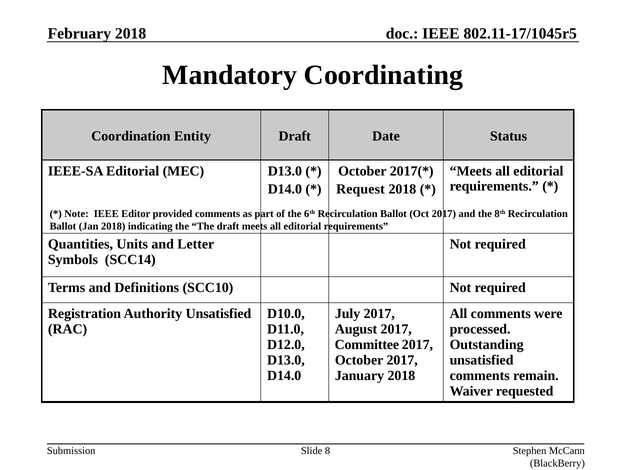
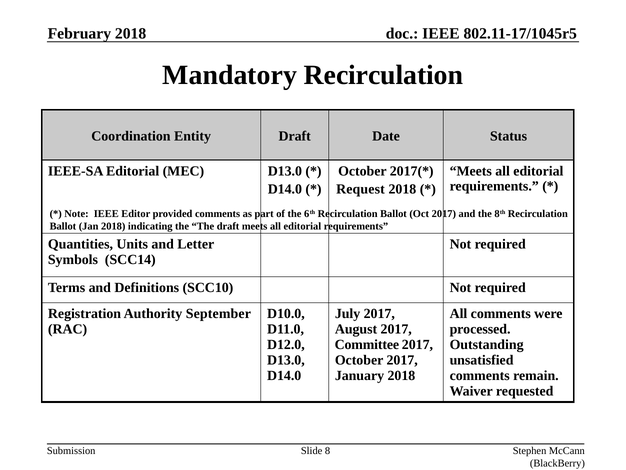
Mandatory Coordinating: Coordinating -> Recirculation
Authority Unsatisfied: Unsatisfied -> September
